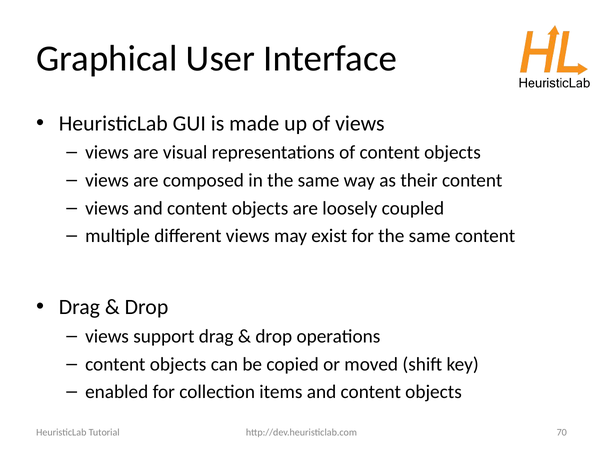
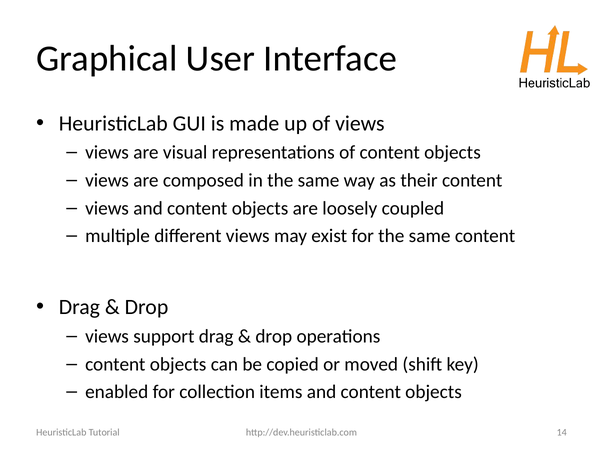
70: 70 -> 14
